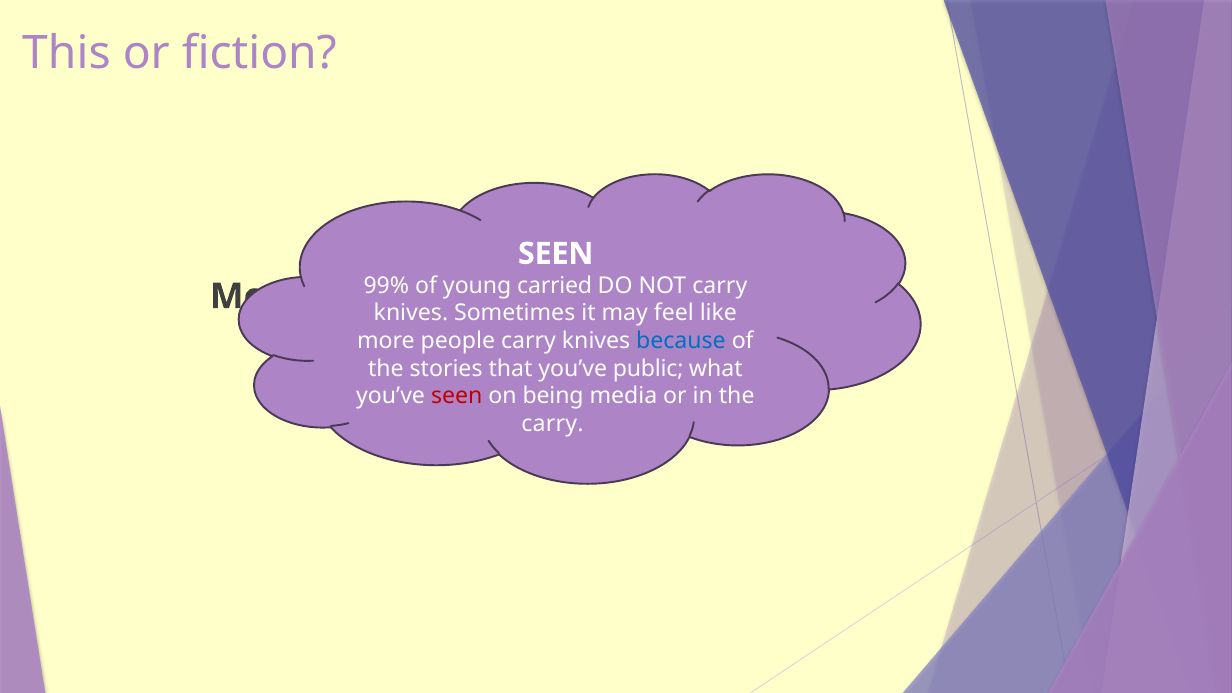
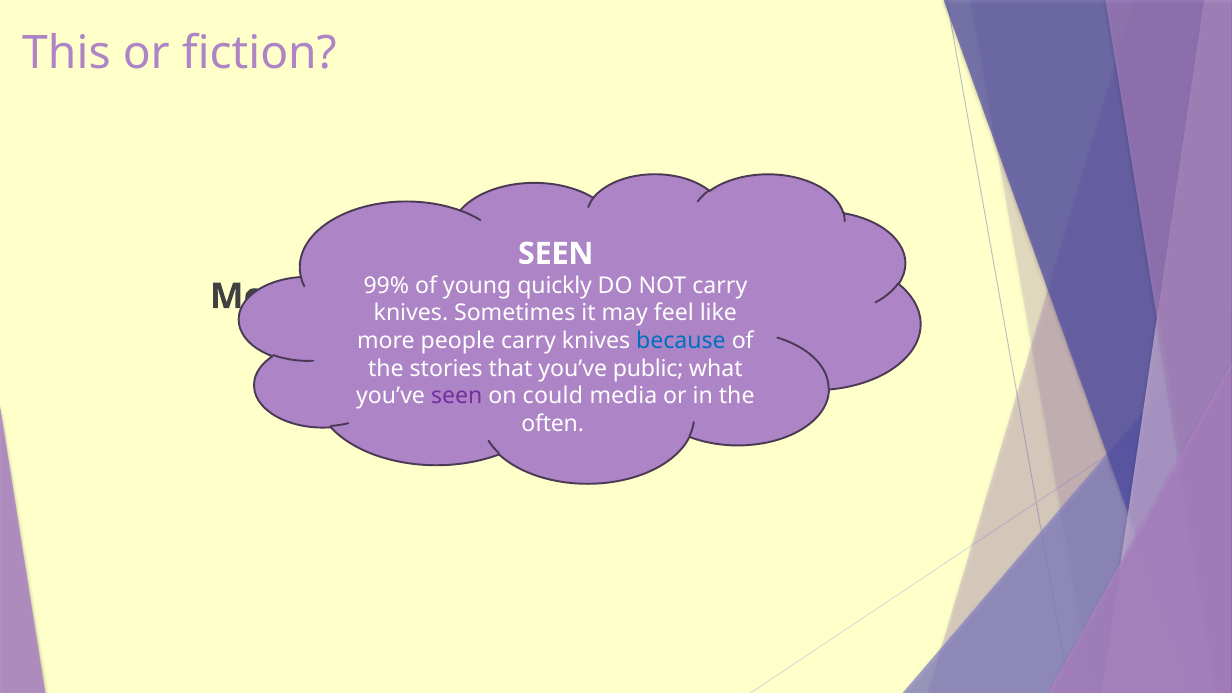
carried: carried -> quickly
seen at (457, 396) colour: red -> purple
being: being -> could
carry at (552, 424): carry -> often
